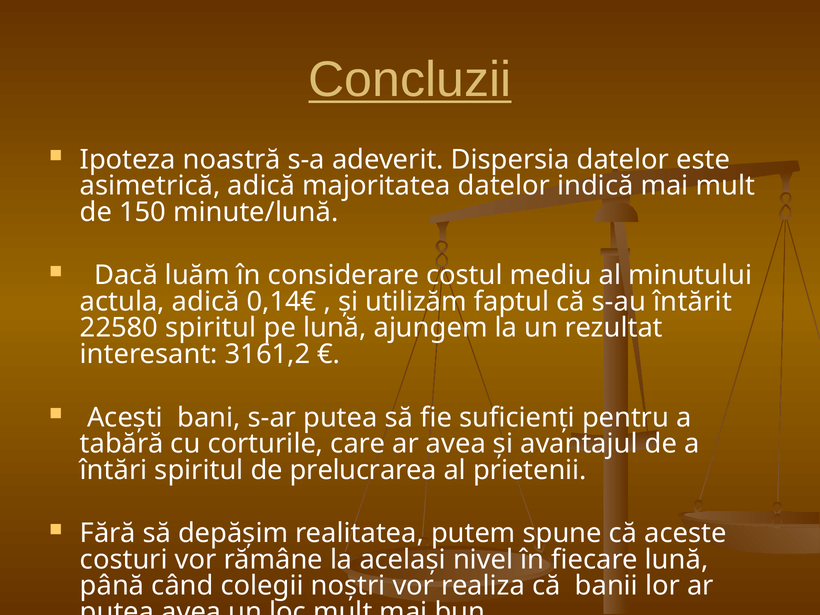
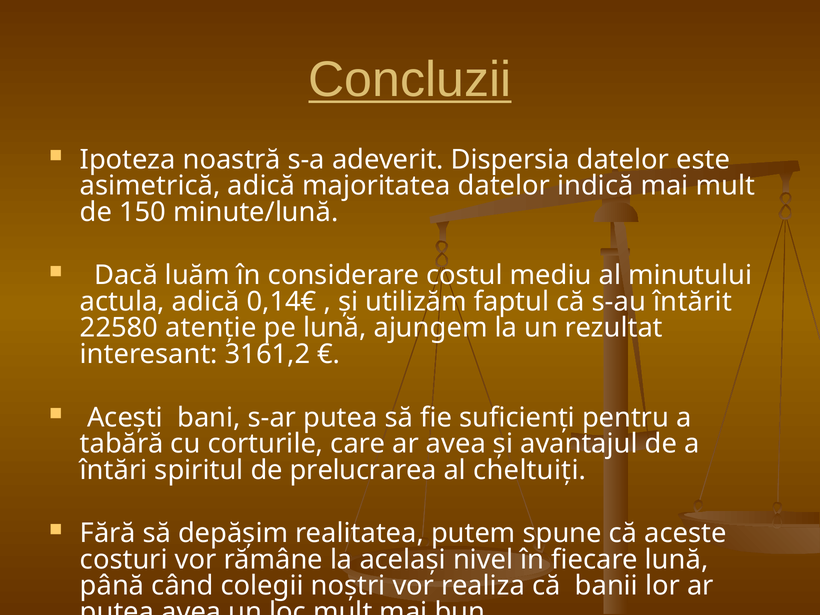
22580 spiritul: spiritul -> atenție
prietenii: prietenii -> cheltuiți
